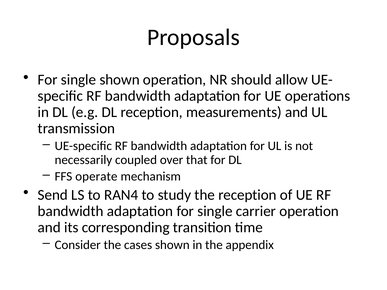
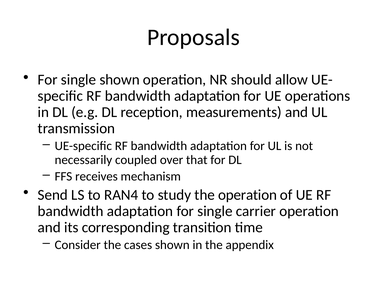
operate: operate -> receives
the reception: reception -> operation
